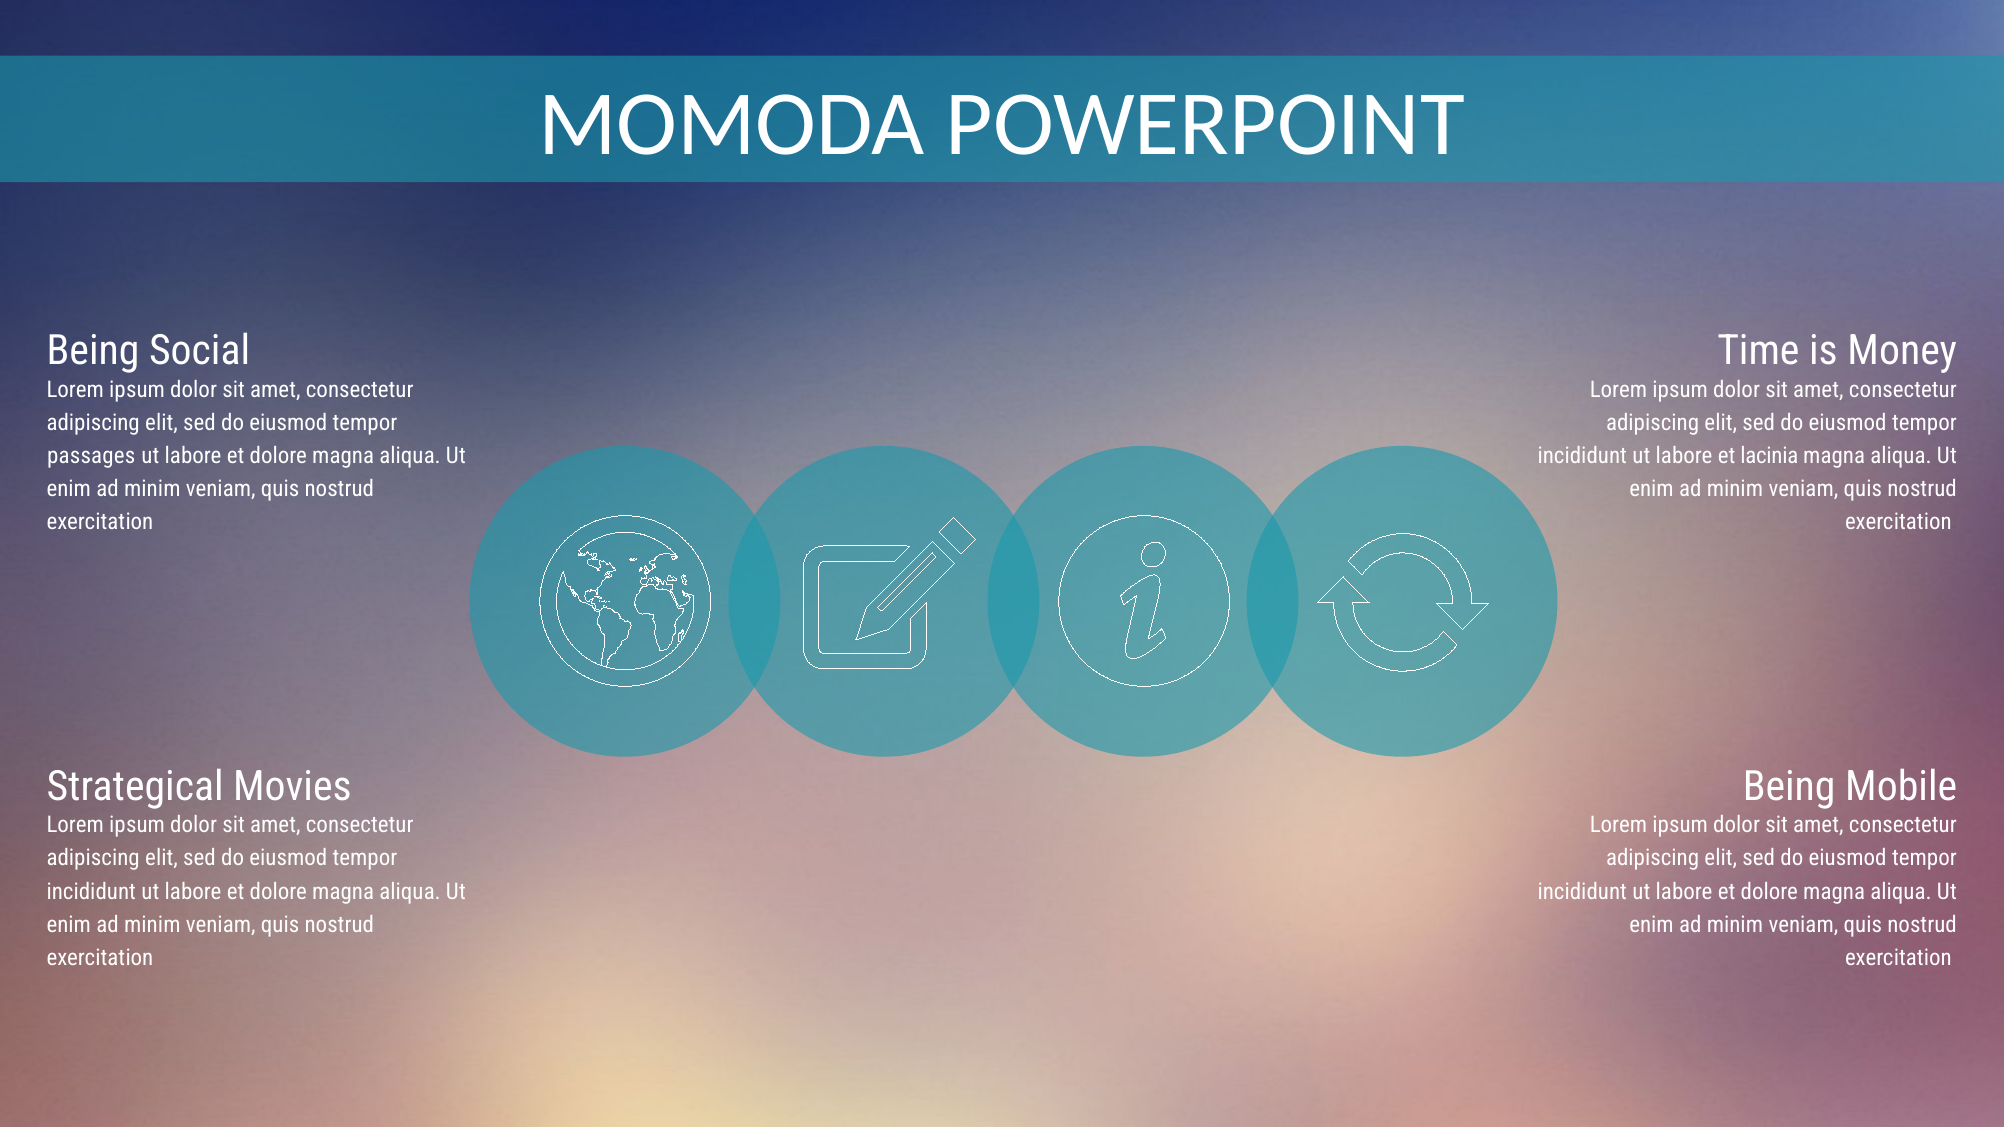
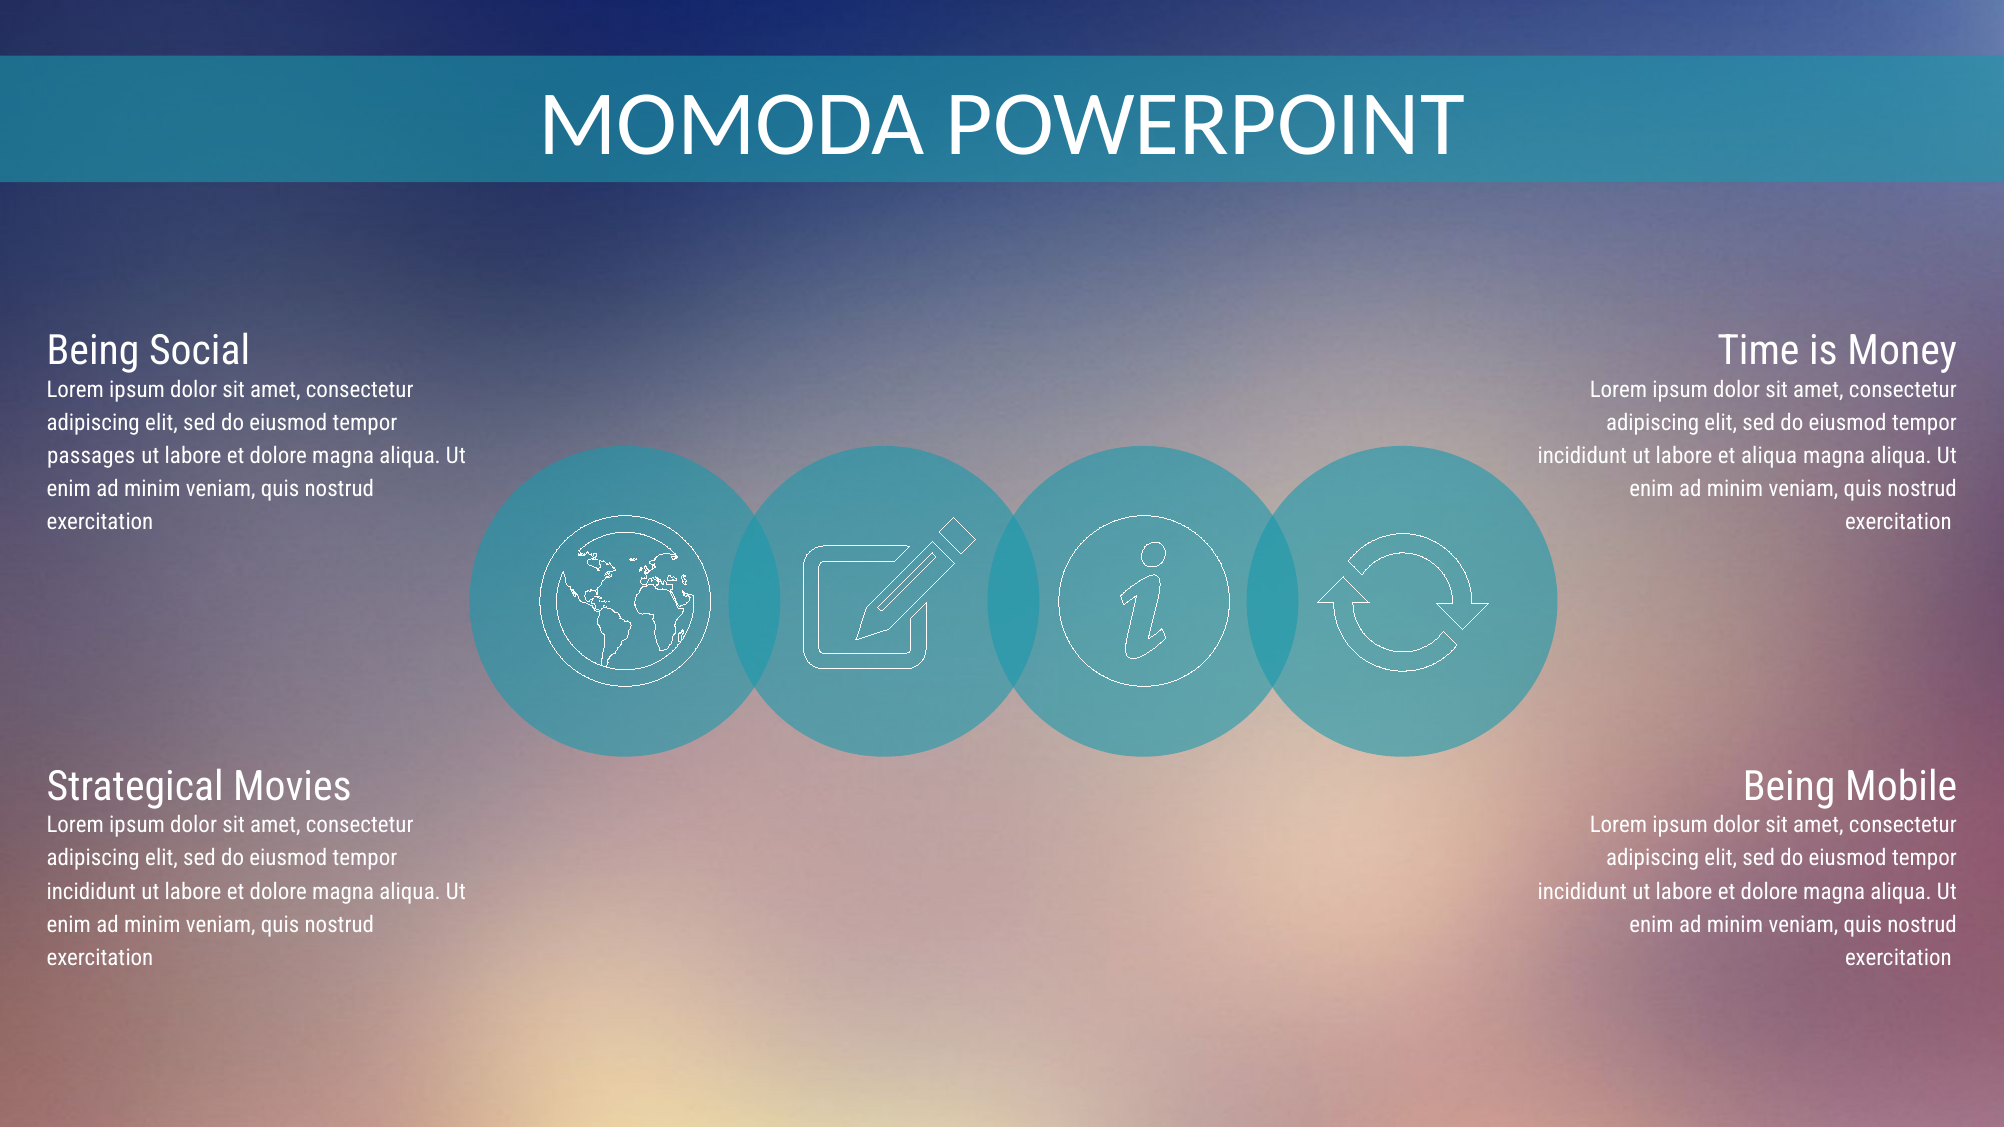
et lacinia: lacinia -> aliqua
